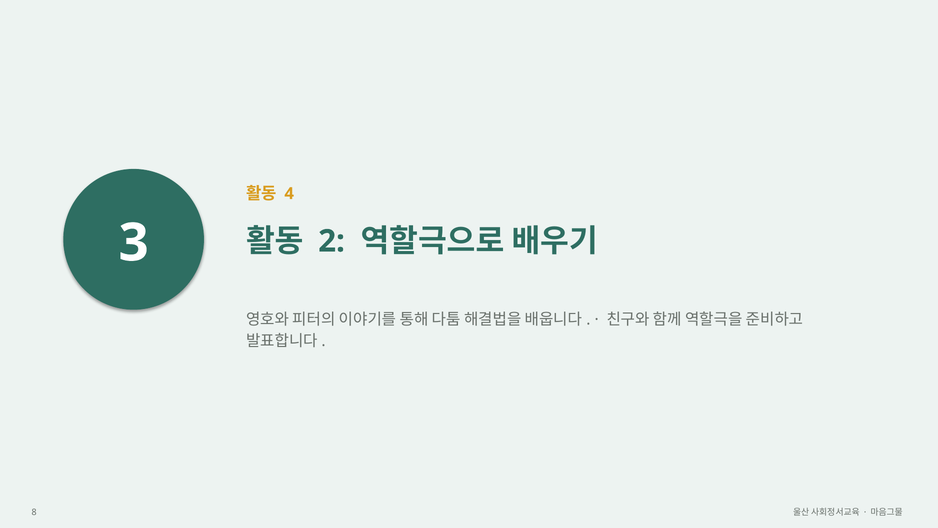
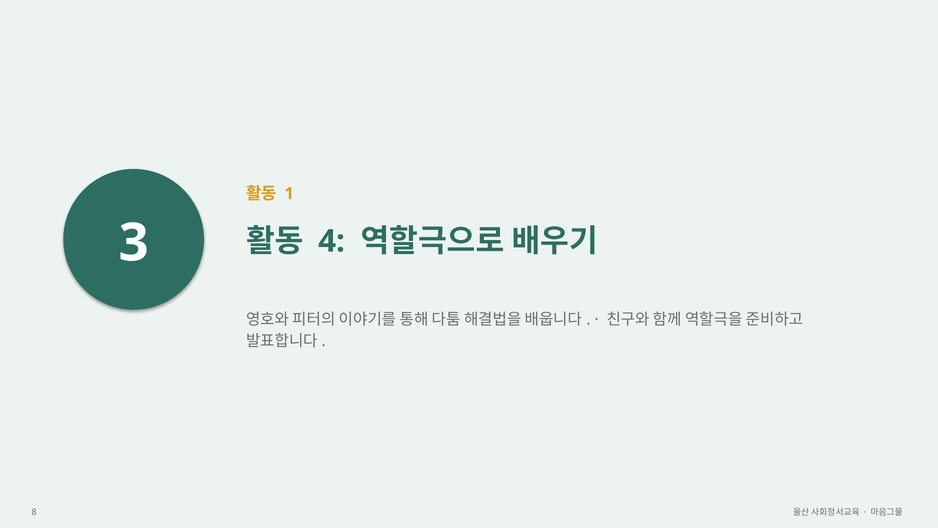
4: 4 -> 1
2: 2 -> 4
